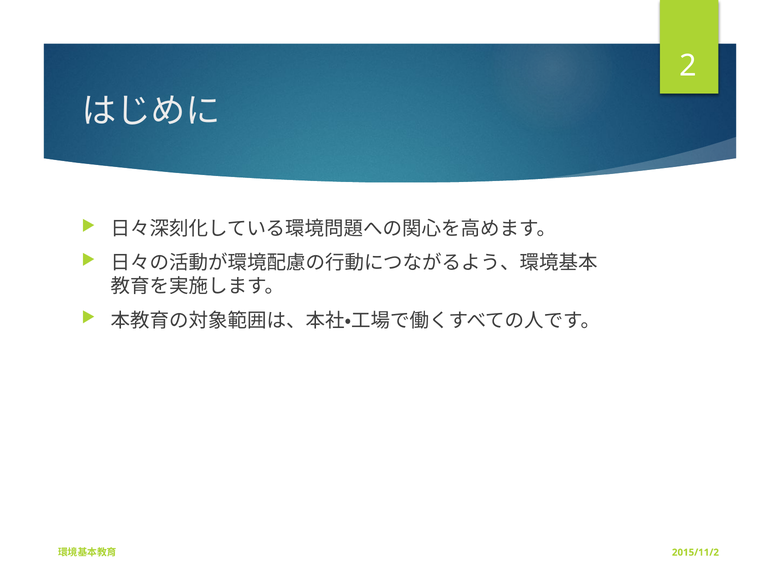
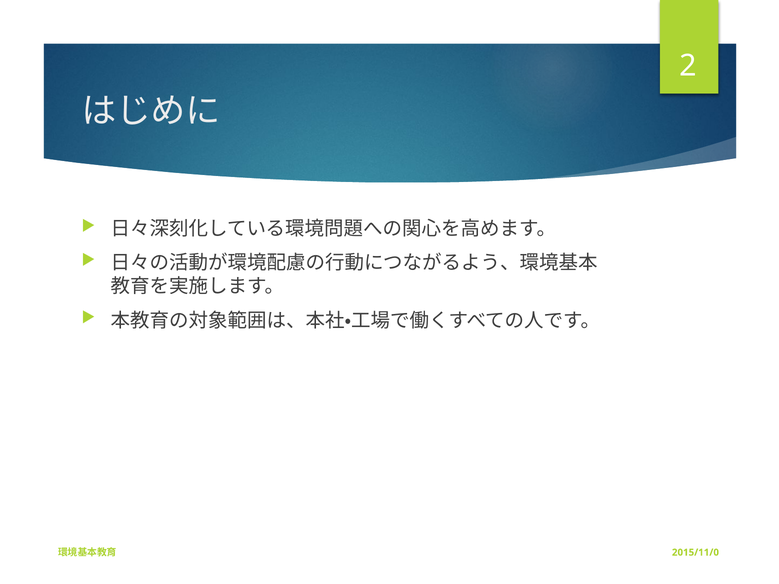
2015/11/2: 2015/11/2 -> 2015/11/0
